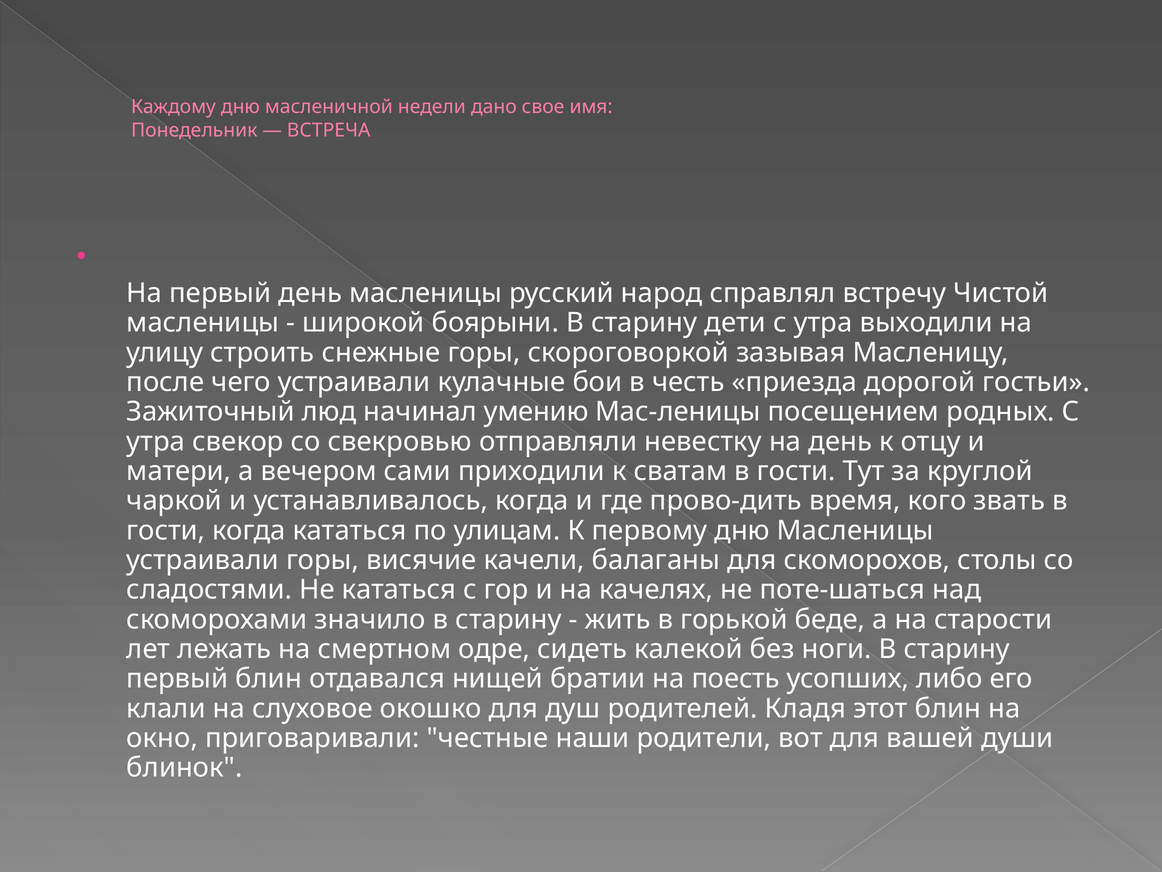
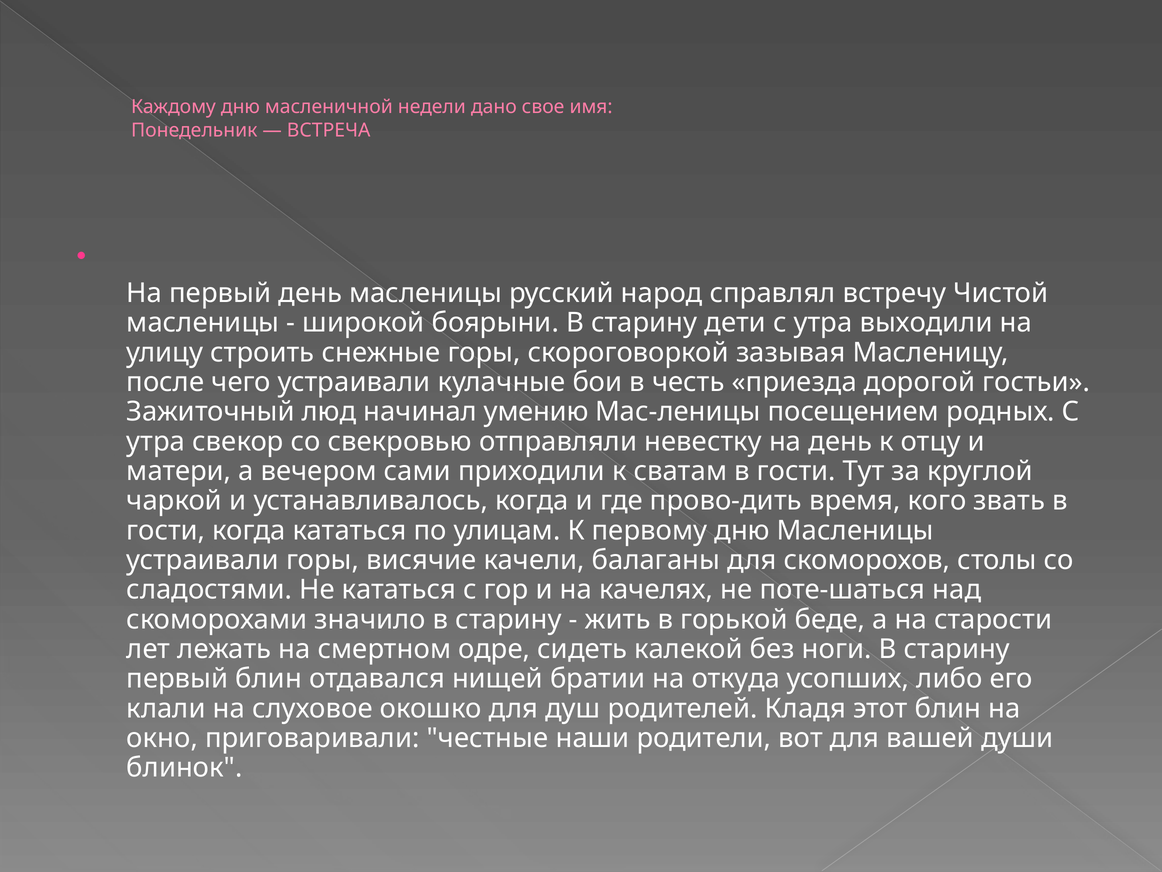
поесть: поесть -> откуда
